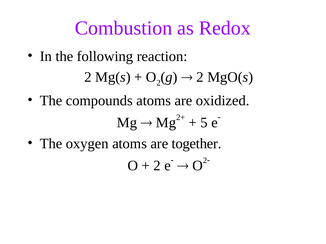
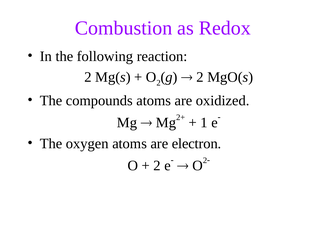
5: 5 -> 1
together: together -> electron
